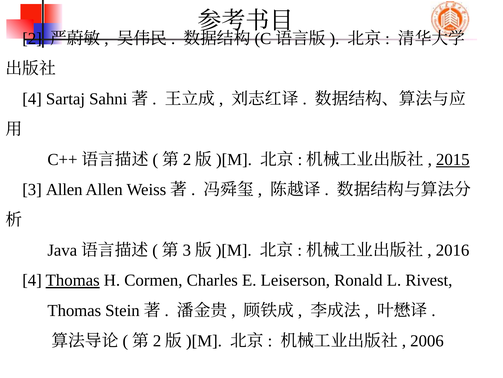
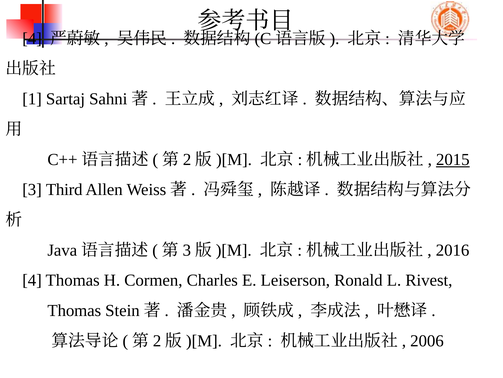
2 at (32, 38): 2 -> 4
4 at (32, 99): 4 -> 1
3 Allen: Allen -> Third
Thomas at (73, 280) underline: present -> none
